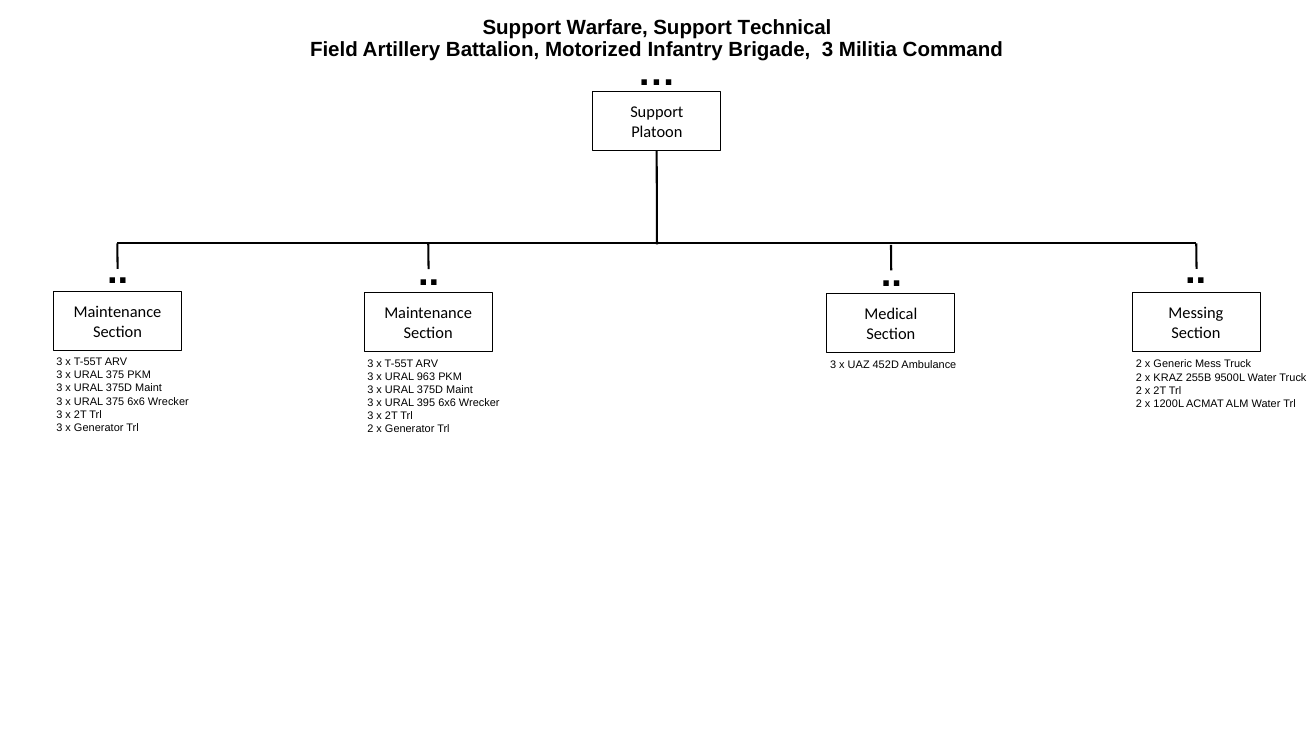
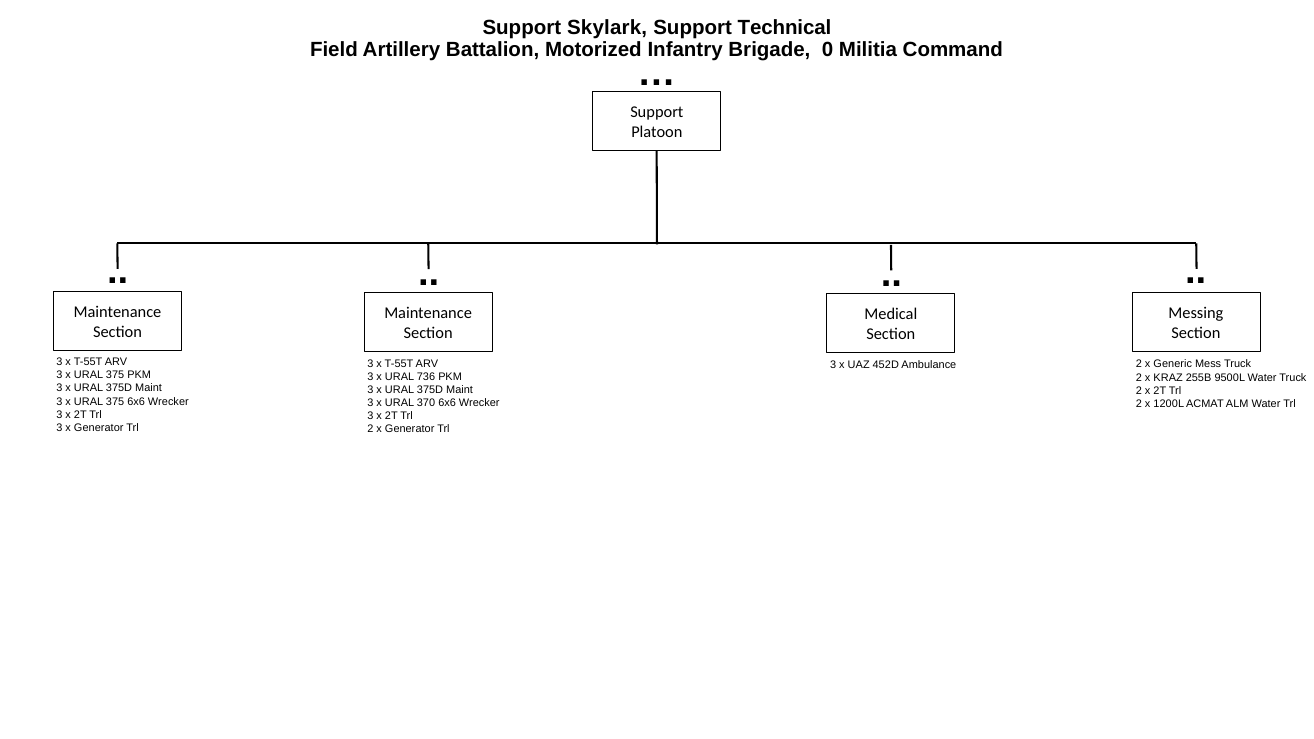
Warfare: Warfare -> Skylark
Brigade 3: 3 -> 0
963: 963 -> 736
395: 395 -> 370
